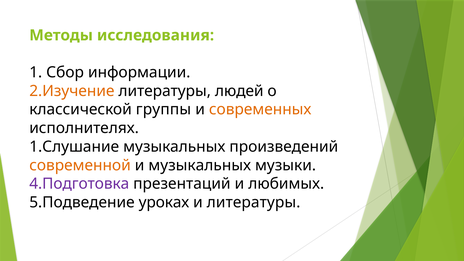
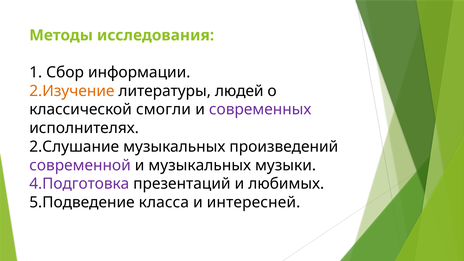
группы: группы -> смогли
современных colour: orange -> purple
1.Слушание: 1.Слушание -> 2.Слушание
современной colour: orange -> purple
уроках: уроках -> класса
и литературы: литературы -> интересней
